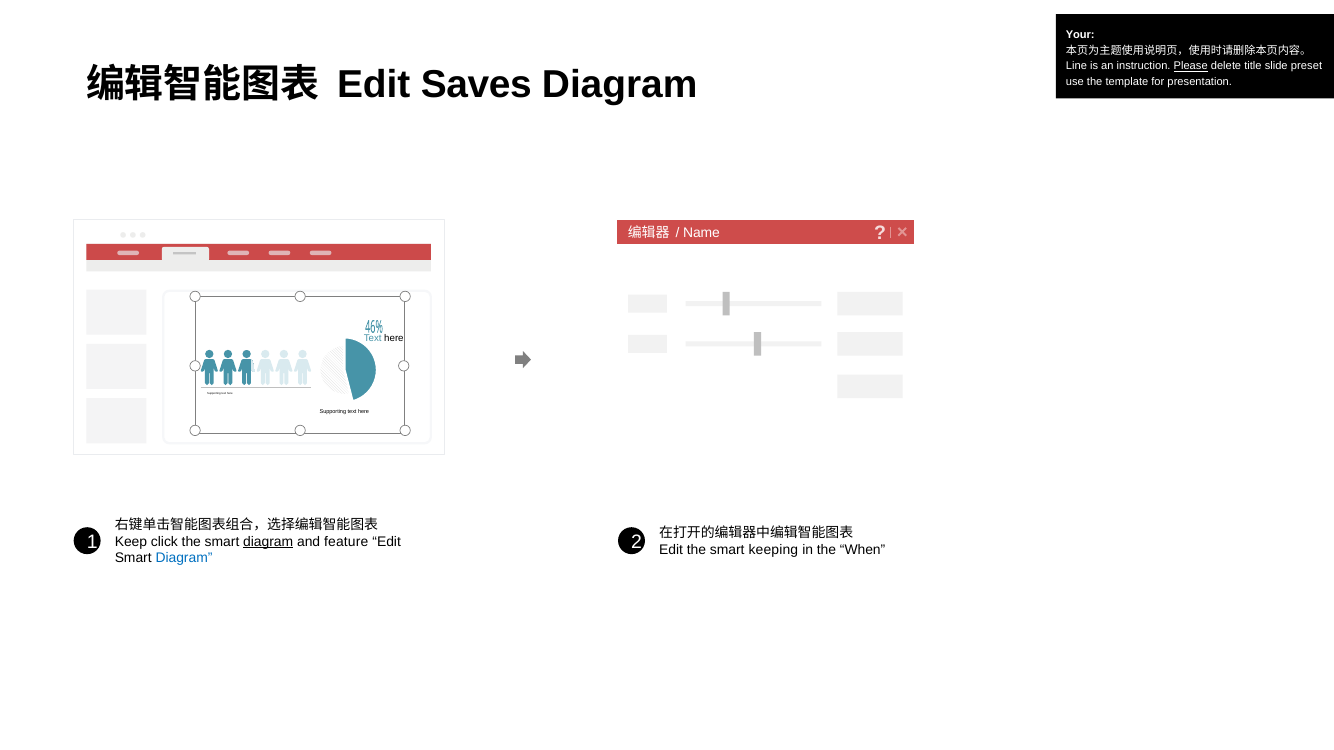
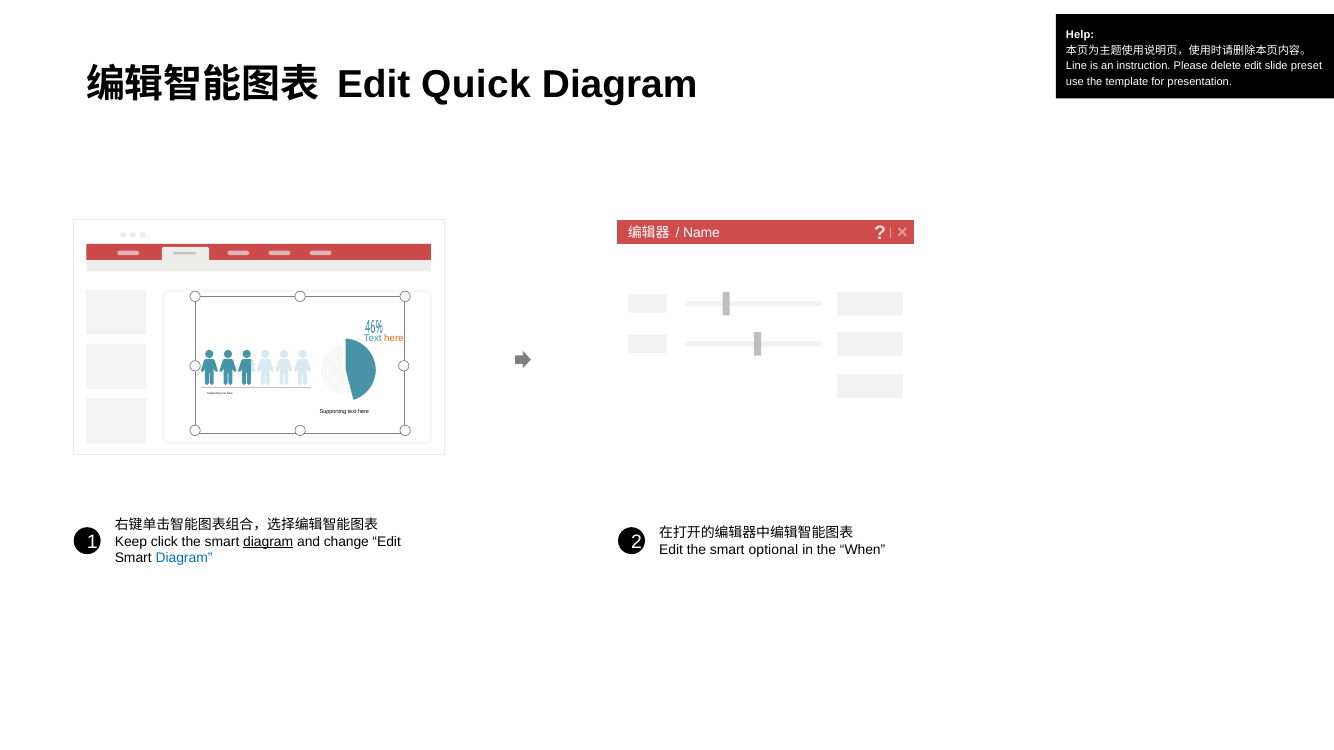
Your: Your -> Help
Please underline: present -> none
delete title: title -> edit
Saves: Saves -> Quick
here at (394, 339) colour: black -> orange
feature: feature -> change
keeping: keeping -> optional
